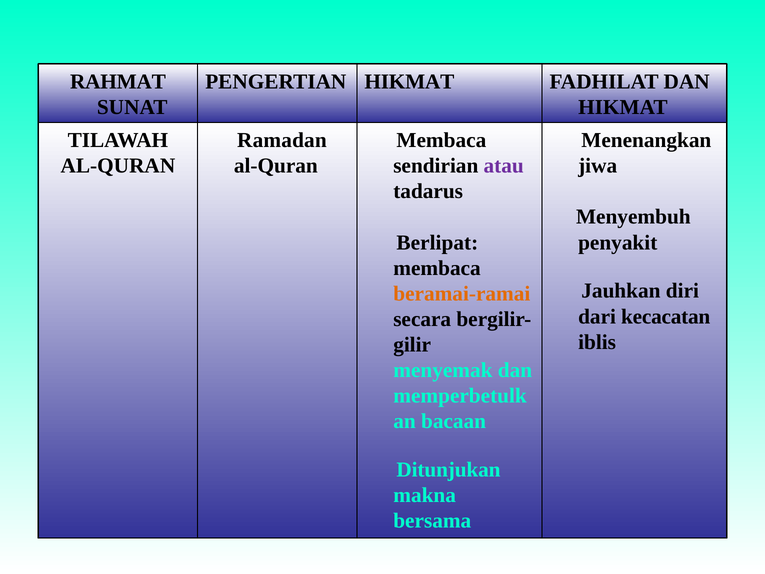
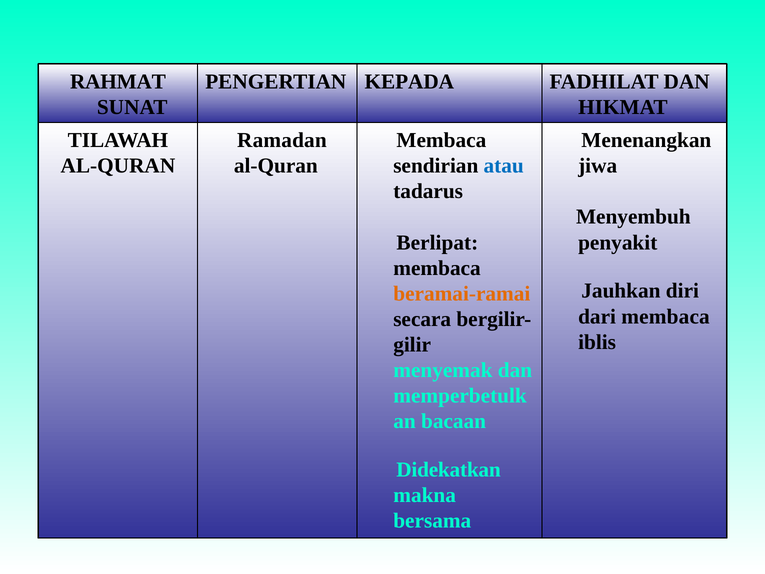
HIKMAT at (409, 82): HIKMAT -> KEPADA
atau colour: purple -> blue
dari kecacatan: kecacatan -> membaca
Ditunjukan: Ditunjukan -> Didekatkan
